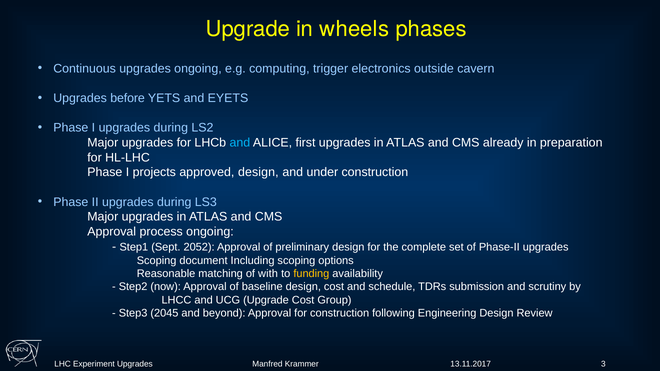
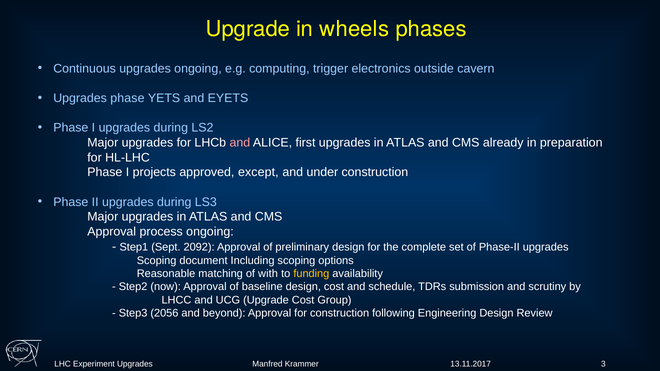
Upgrades before: before -> phase
and at (240, 143) colour: light blue -> pink
approved design: design -> except
2052: 2052 -> 2092
2045: 2045 -> 2056
